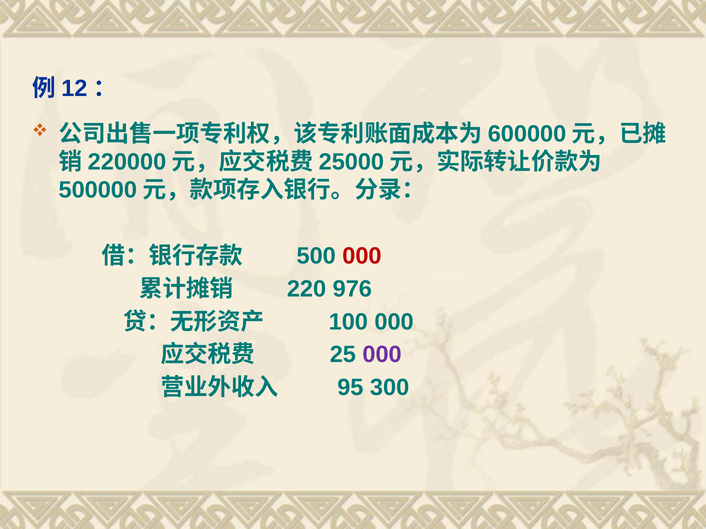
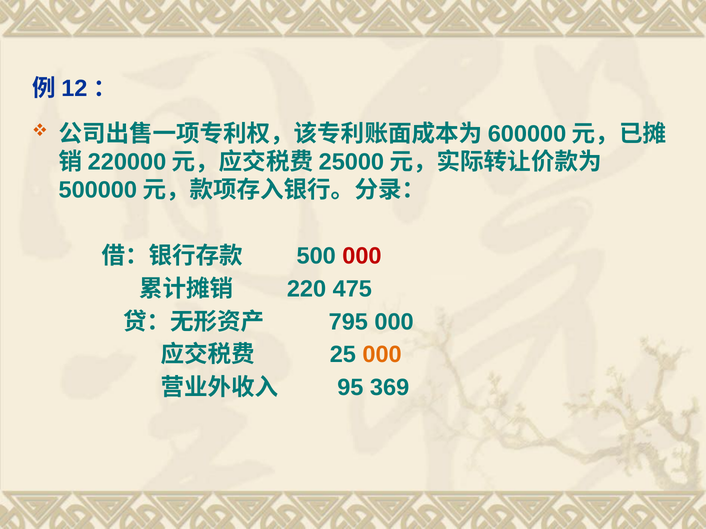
976: 976 -> 475
100: 100 -> 795
000 at (382, 355) colour: purple -> orange
300: 300 -> 369
